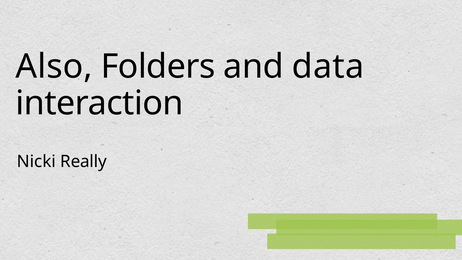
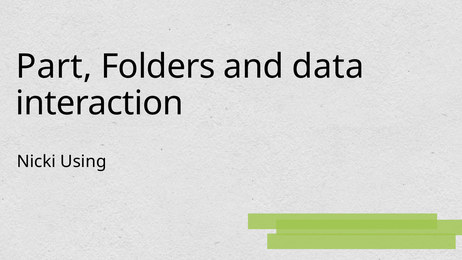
Also: Also -> Part
Really: Really -> Using
